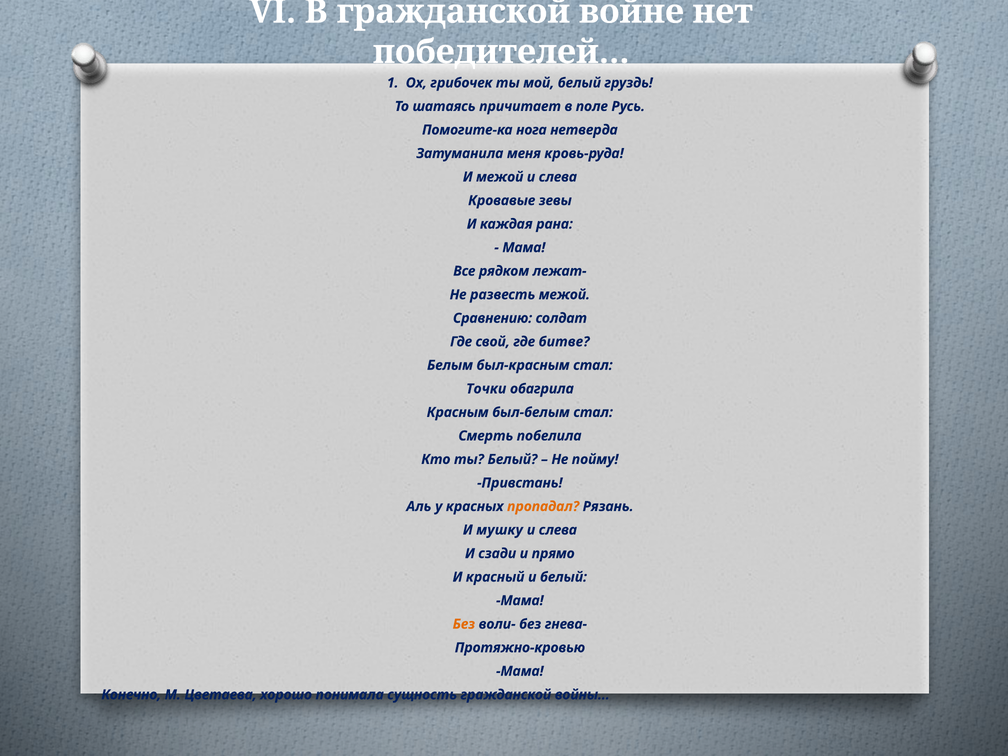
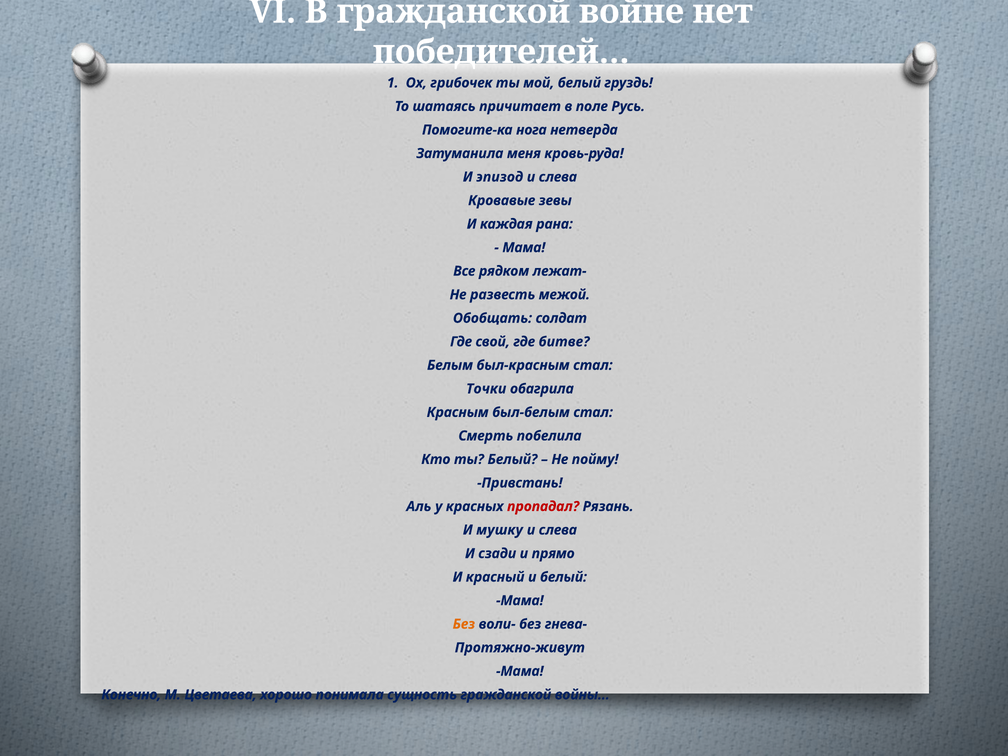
И межой: межой -> эпизод
Сравнению: Сравнению -> Обобщать
пропадал colour: orange -> red
Протяжно-кровью: Протяжно-кровью -> Протяжно-живут
